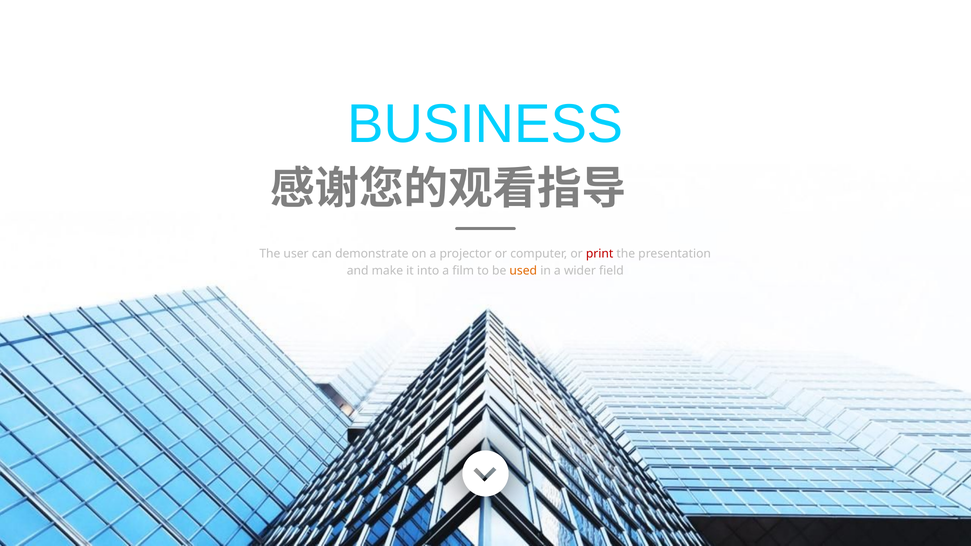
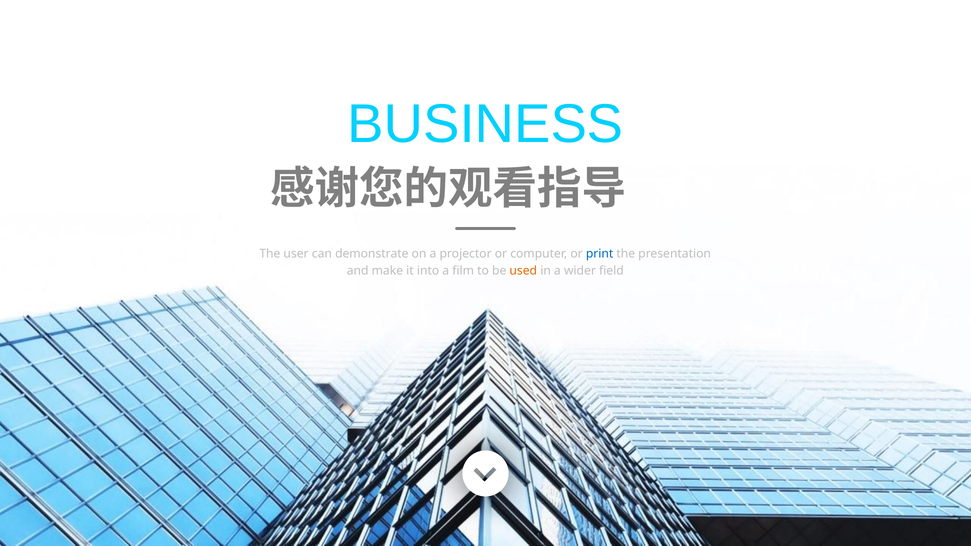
print colour: red -> blue
